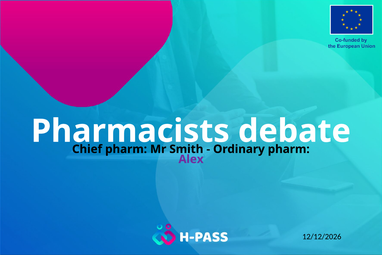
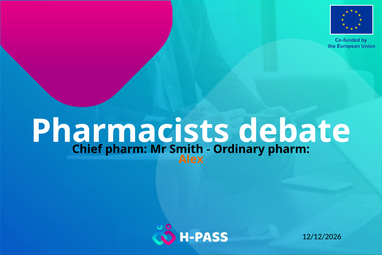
Alex colour: purple -> orange
